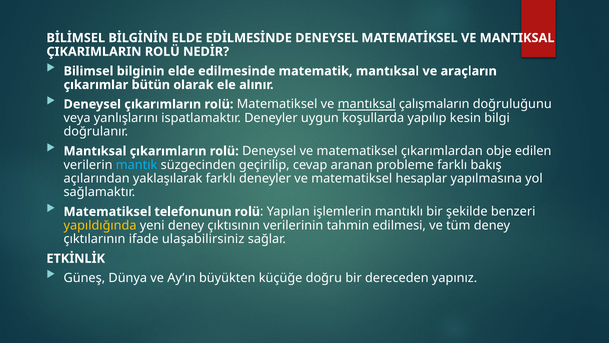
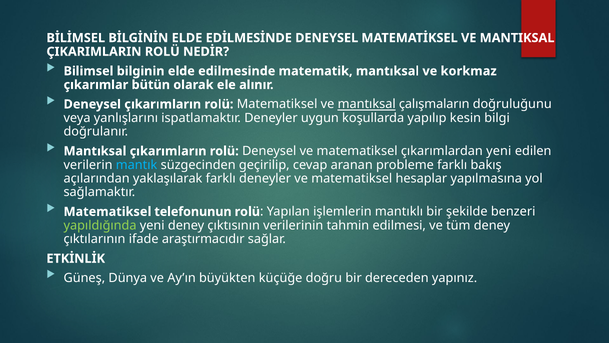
araçların: araçların -> korkmaz
çıkarımlardan obje: obje -> yeni
yapıldığında colour: yellow -> light green
ulaşabilirsiniz: ulaşabilirsiniz -> araştırmacıdır
